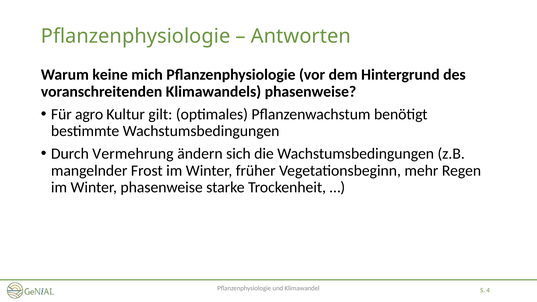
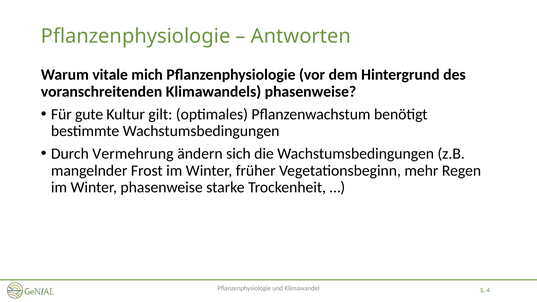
keine: keine -> vitale
agro: agro -> gute
